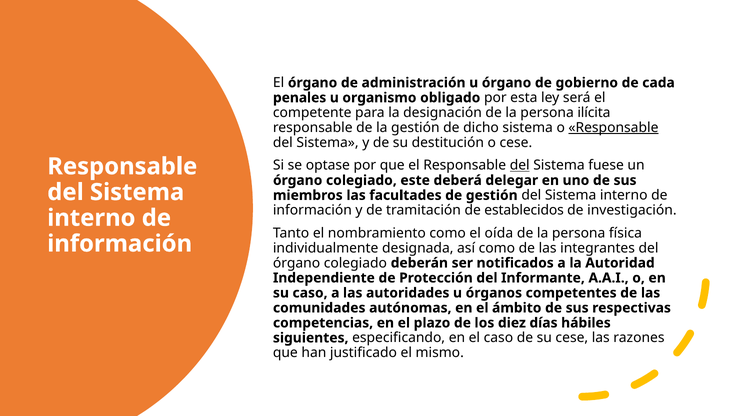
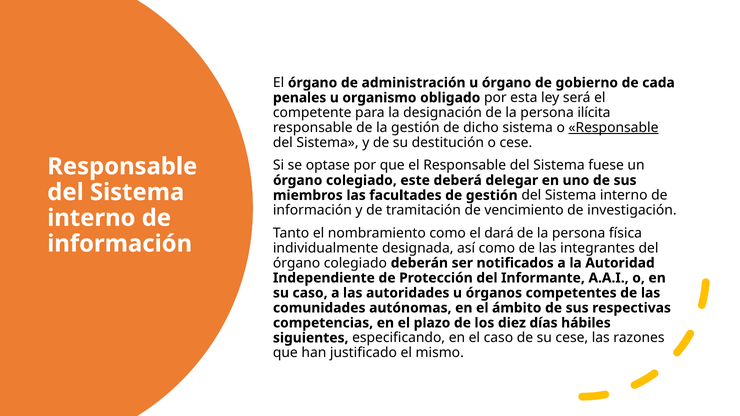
del at (520, 165) underline: present -> none
establecidos: establecidos -> vencimiento
oída: oída -> dará
